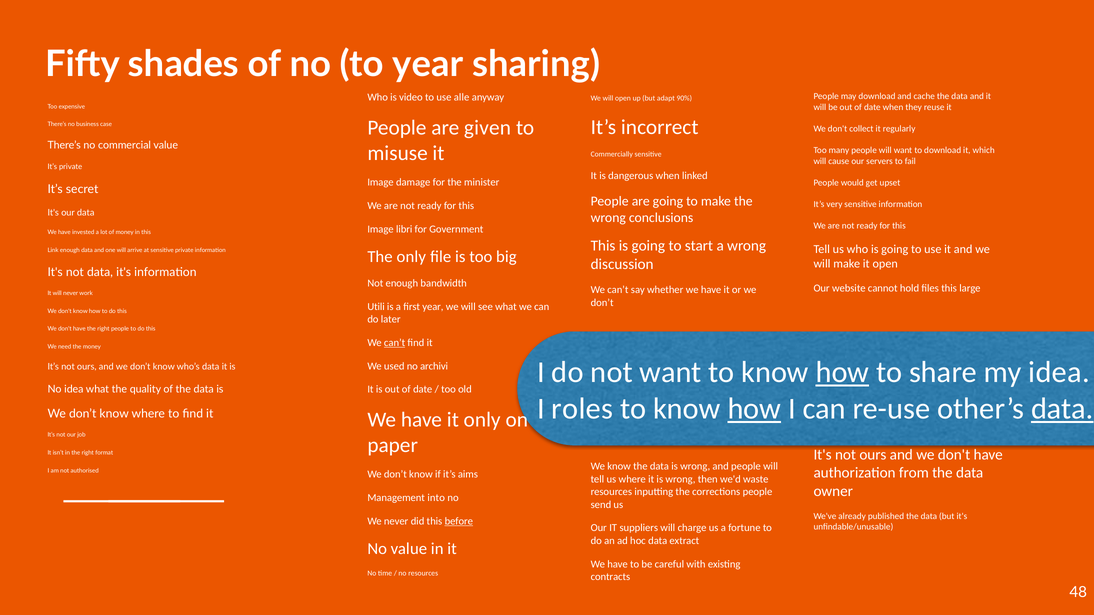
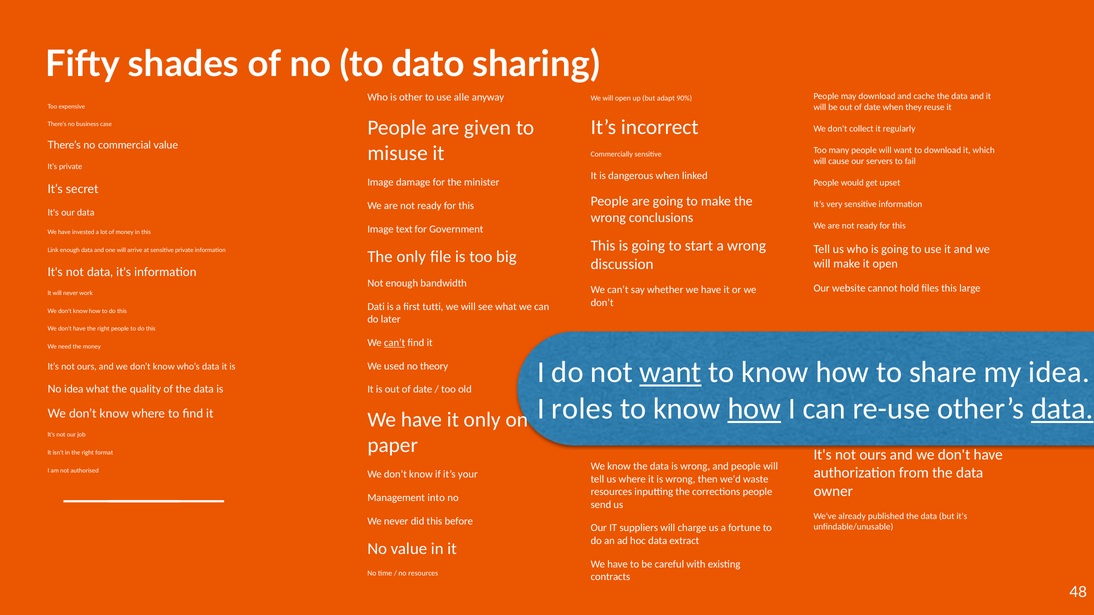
to year: year -> dato
video: video -> other
libri: libri -> text
Utili: Utili -> Dati
first year: year -> tutti
want at (671, 373) underline: none -> present
how at (842, 373) underline: present -> none
archivi: archivi -> theory
aims: aims -> your
before underline: present -> none
